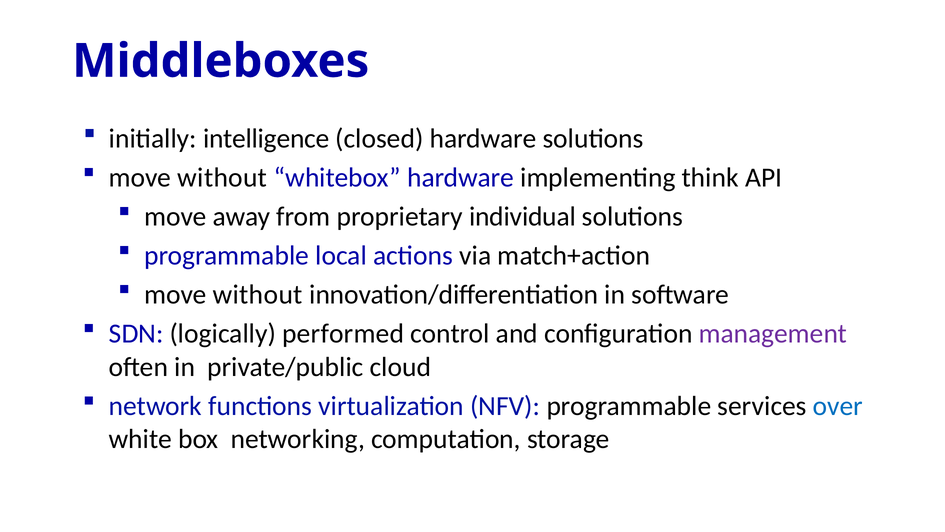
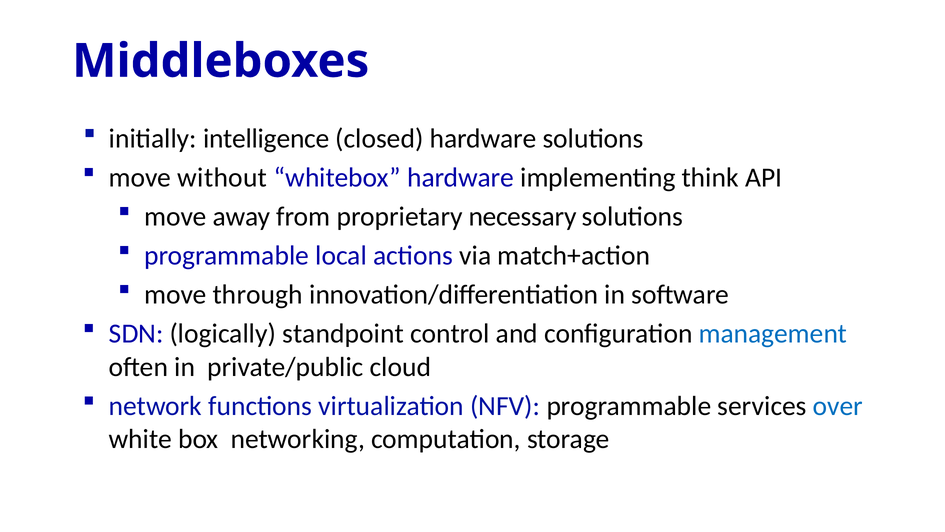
individual: individual -> necessary
without at (258, 294): without -> through
performed: performed -> standpoint
management colour: purple -> blue
